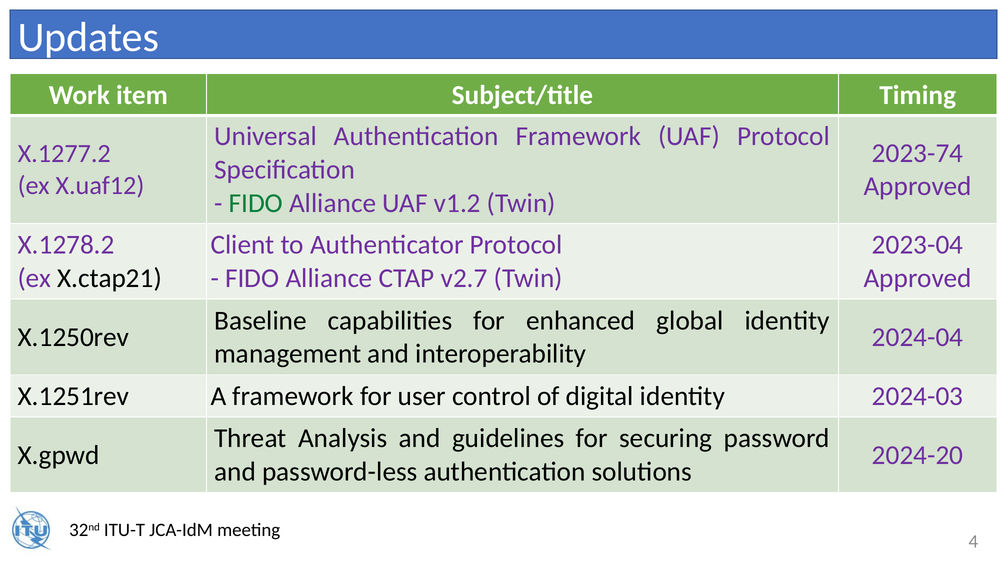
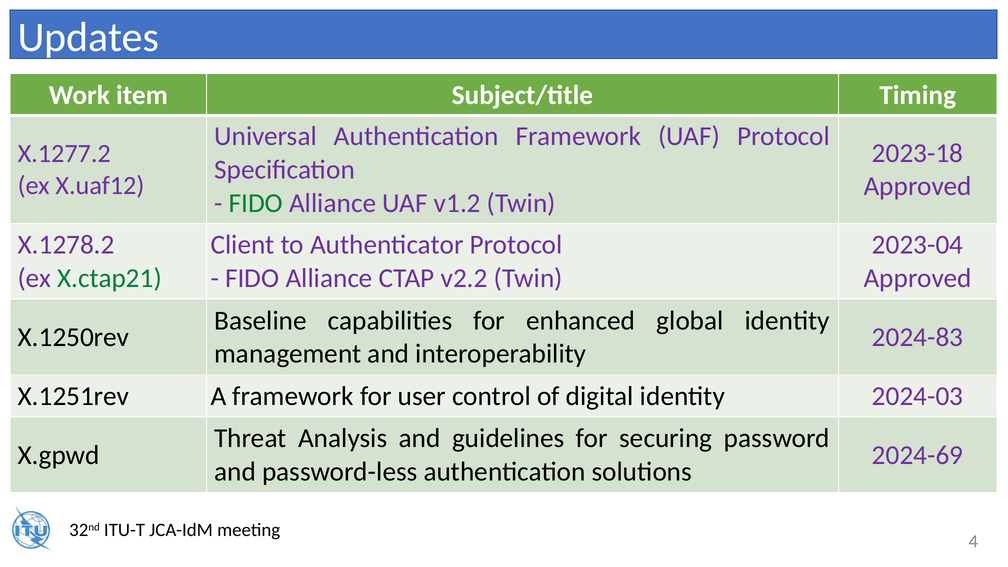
2023-74: 2023-74 -> 2023-18
X.ctap21 colour: black -> green
v2.7: v2.7 -> v2.2
2024-04: 2024-04 -> 2024-83
2024-20: 2024-20 -> 2024-69
